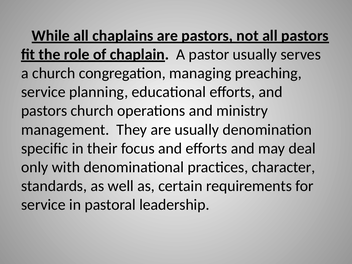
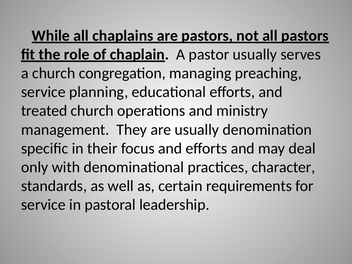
pastors at (44, 111): pastors -> treated
